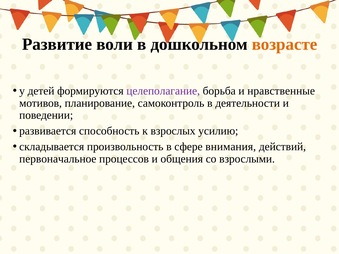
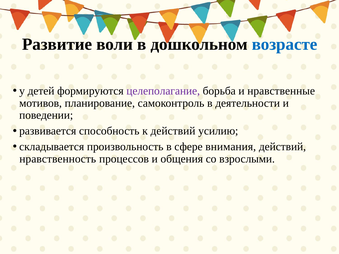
возрасте colour: orange -> blue
к взрослых: взрослых -> действий
первоначальное: первоначальное -> нравственность
